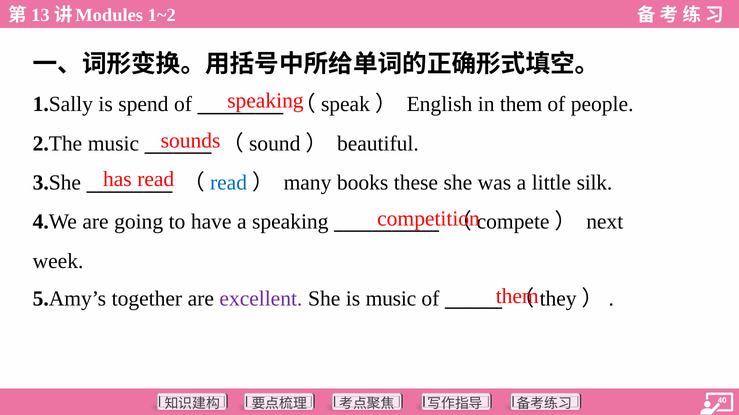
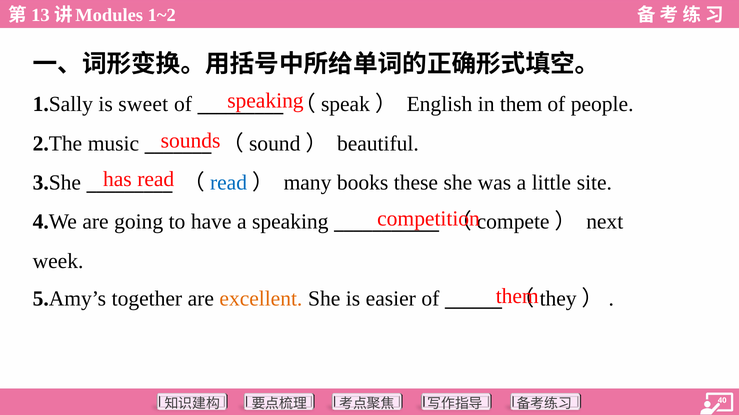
spend: spend -> sweet
silk: silk -> site
excellent colour: purple -> orange
is music: music -> easier
